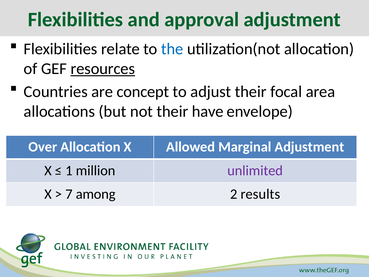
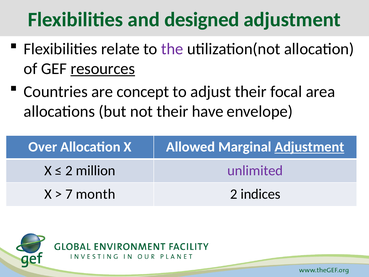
approval: approval -> designed
the colour: blue -> purple
Adjustment at (309, 147) underline: none -> present
1 at (69, 170): 1 -> 2
among: among -> month
results: results -> indices
